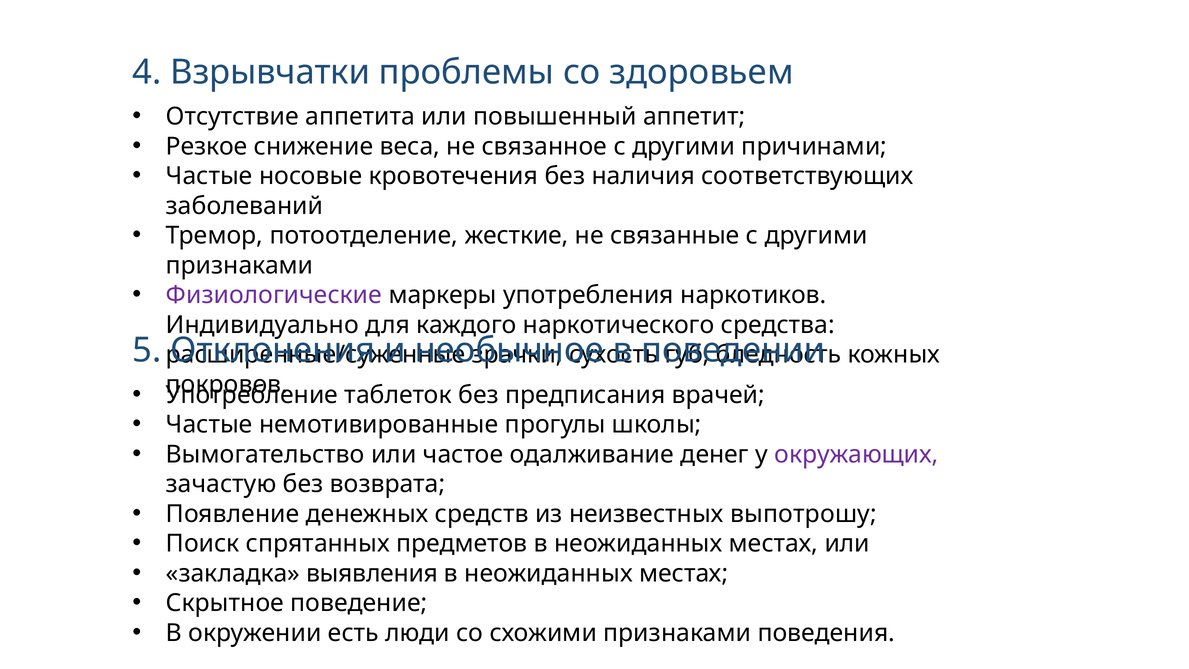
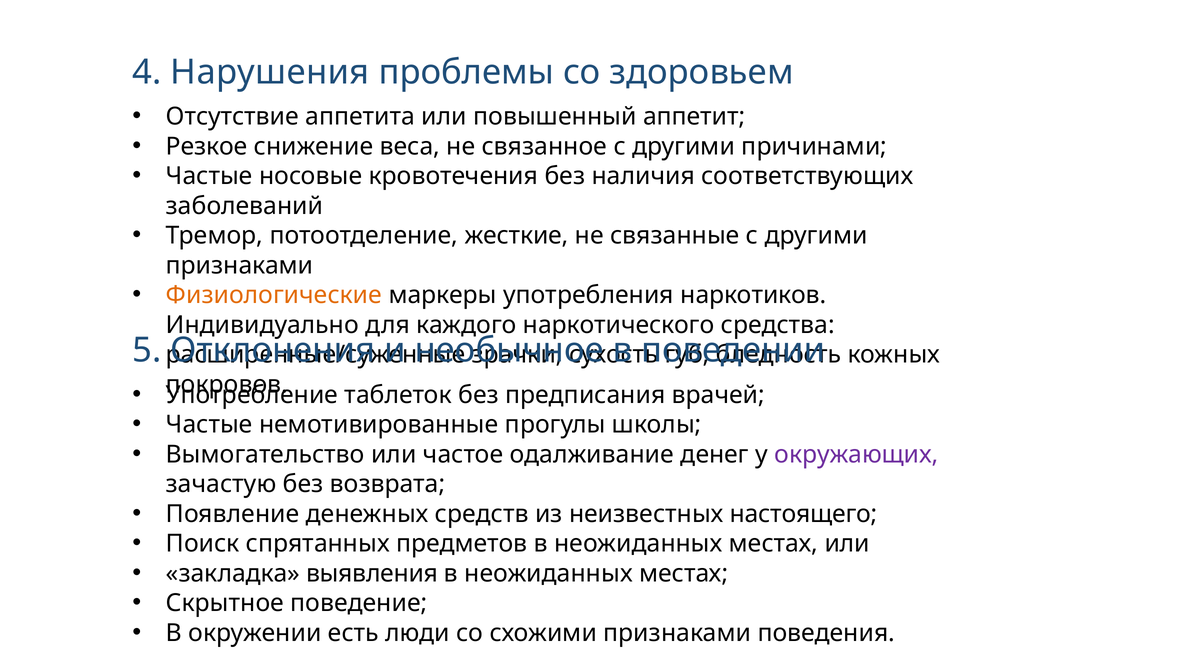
Взрывчатки: Взрывчатки -> Нарушения
Физиологические colour: purple -> orange
выпотрошу: выпотрошу -> настоящего
